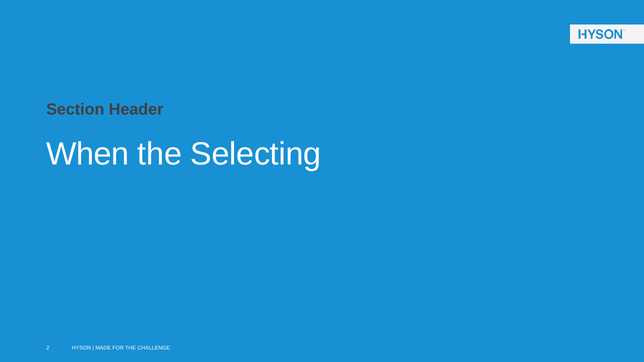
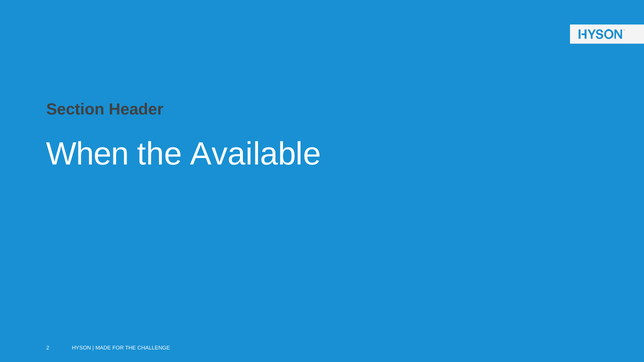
Selecting: Selecting -> Available
